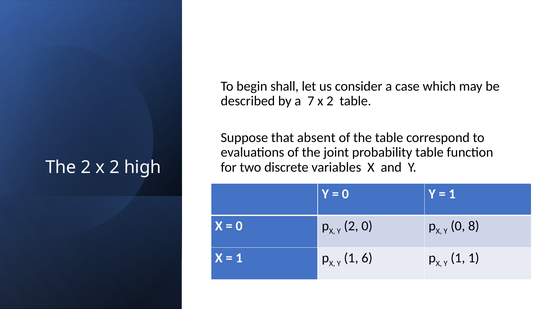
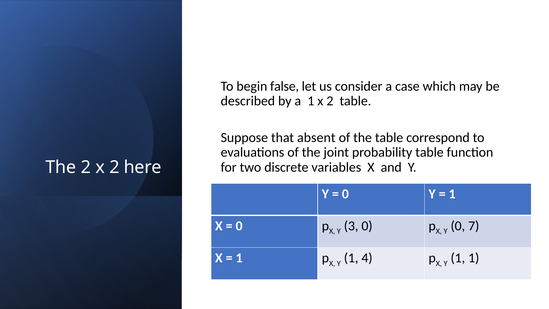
shall: shall -> false
a 7: 7 -> 1
high: high -> here
Y 2: 2 -> 3
8: 8 -> 7
6: 6 -> 4
